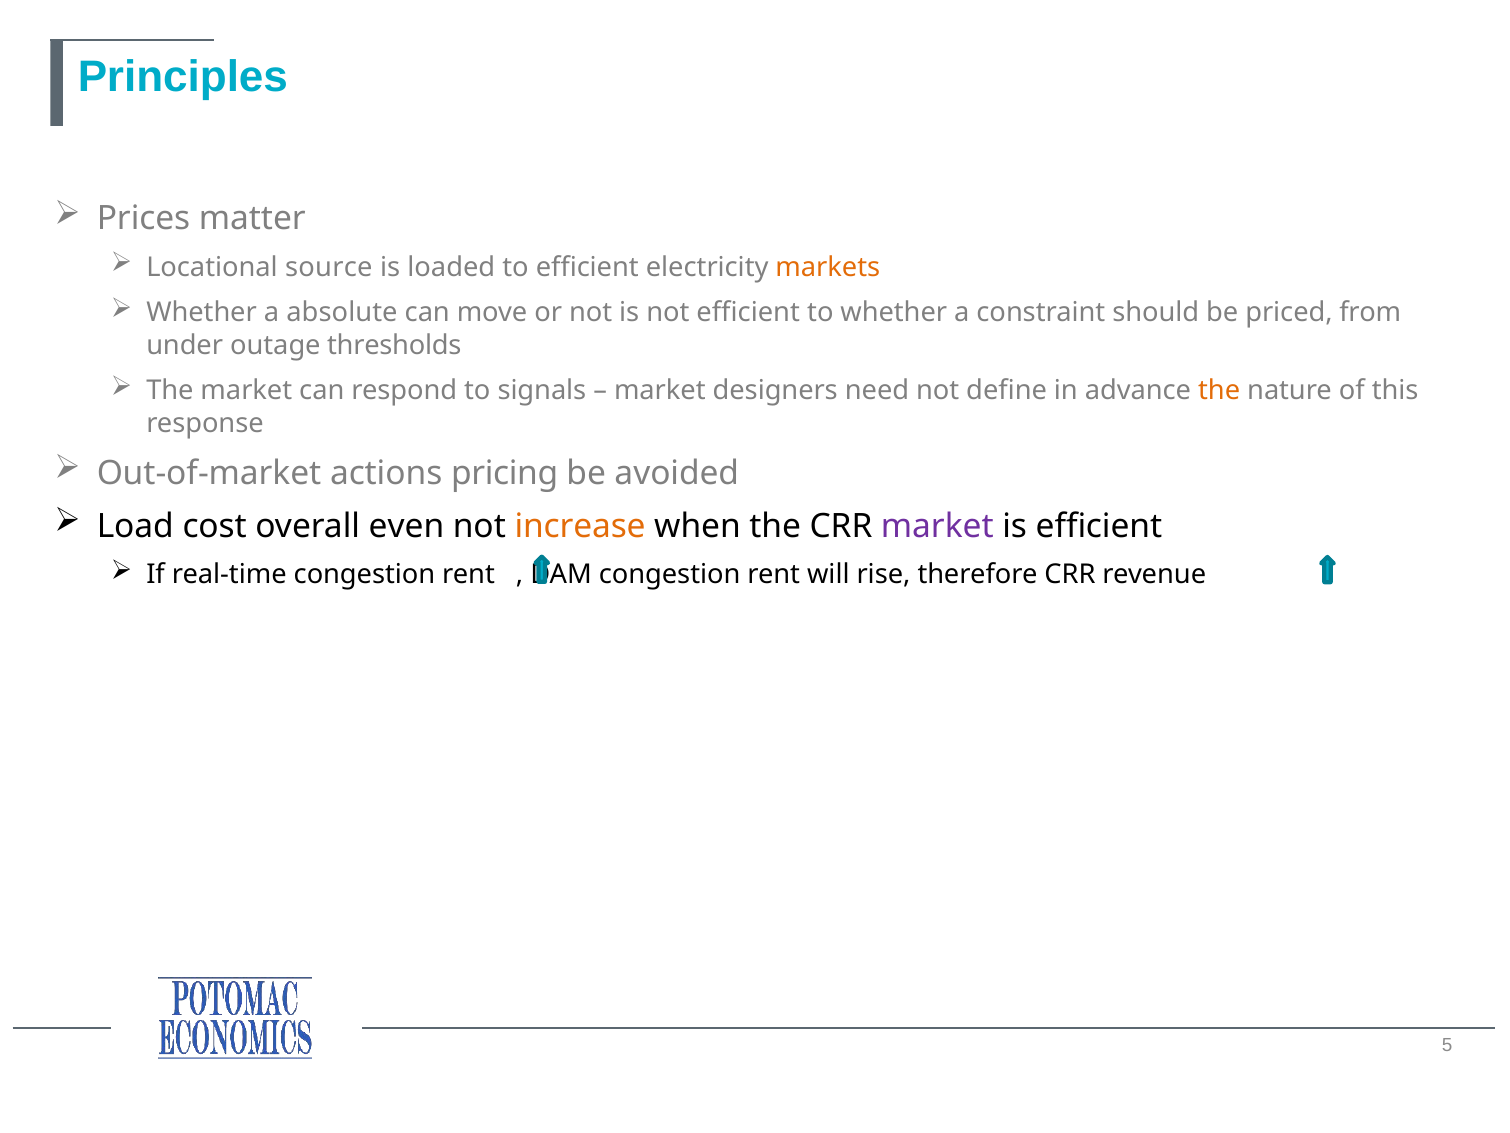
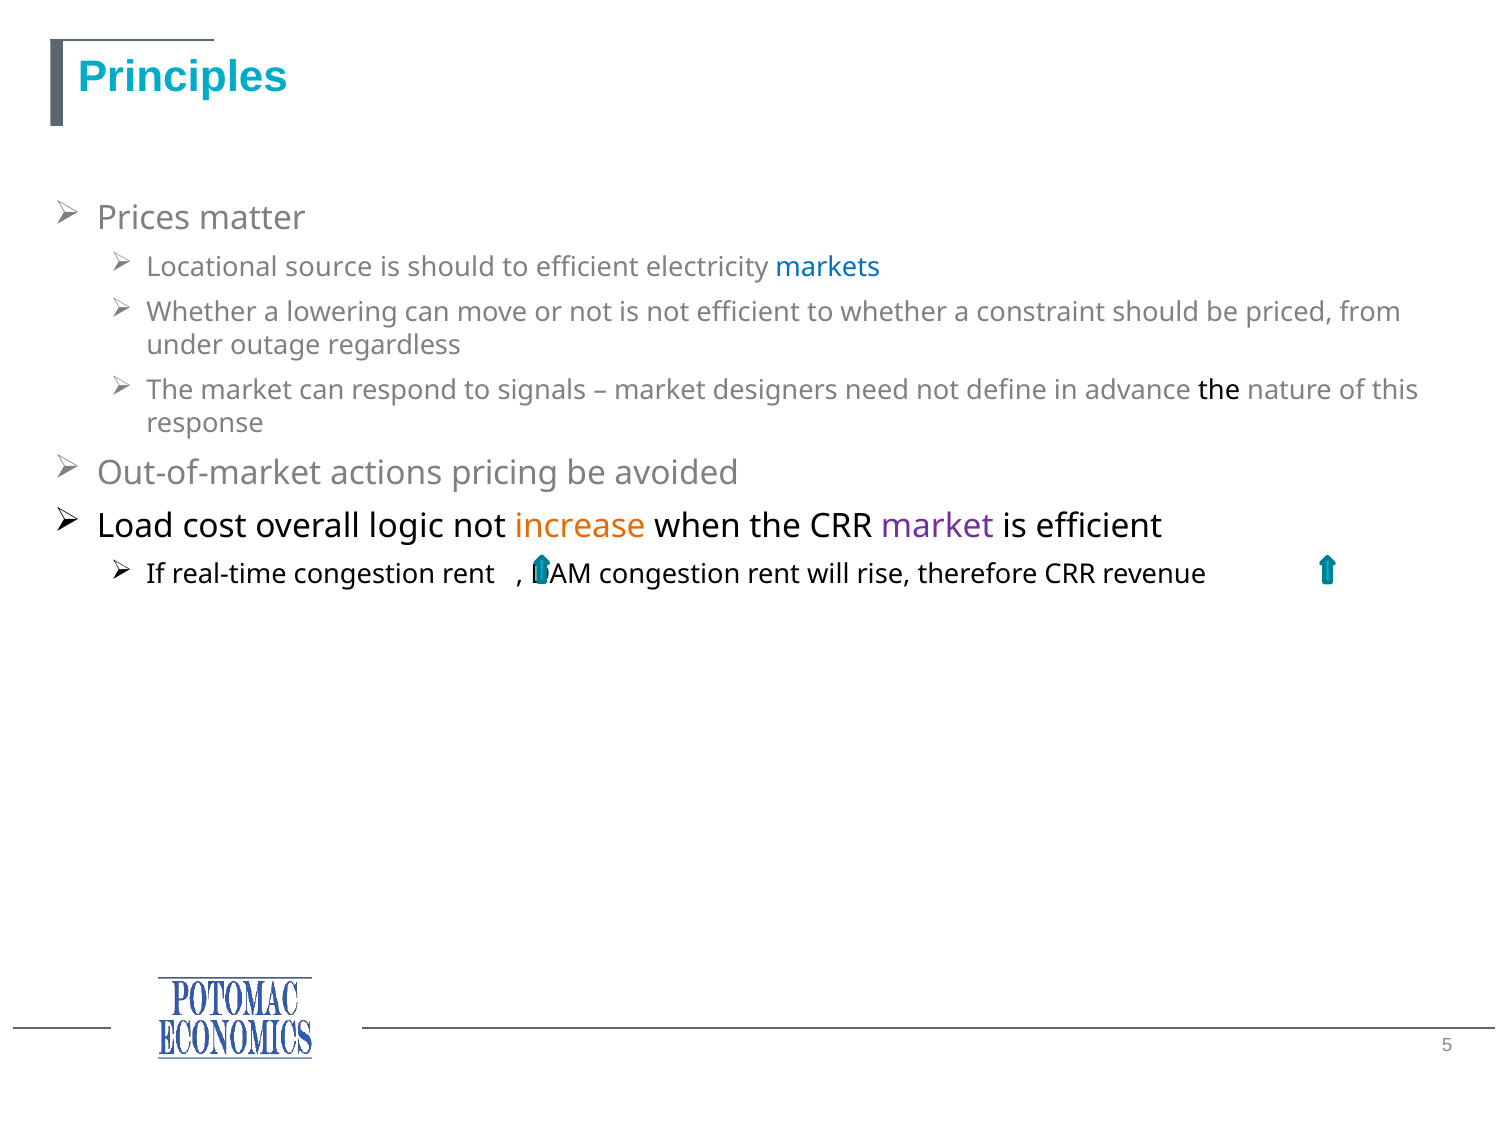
is loaded: loaded -> should
markets colour: orange -> blue
absolute: absolute -> lowering
thresholds: thresholds -> regardless
the at (1219, 391) colour: orange -> black
even: even -> logic
